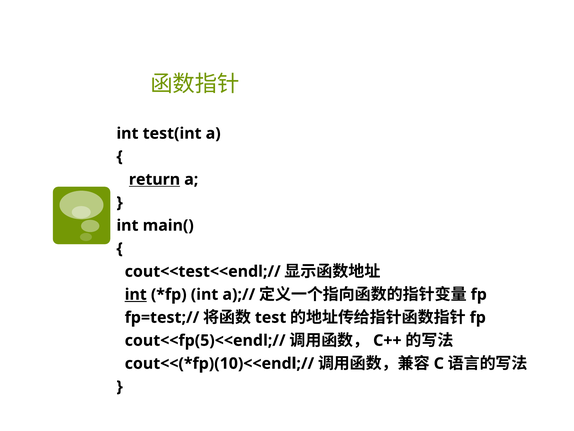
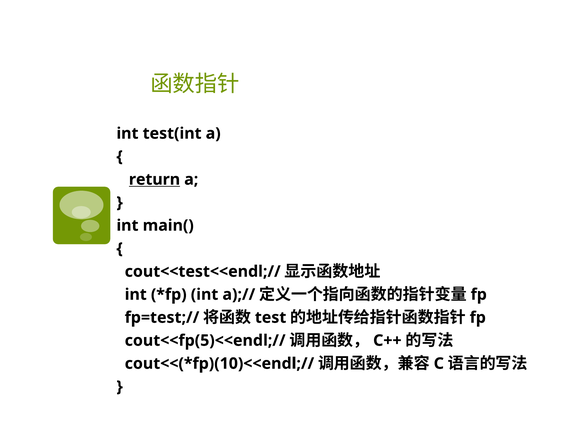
int at (136, 294) underline: present -> none
